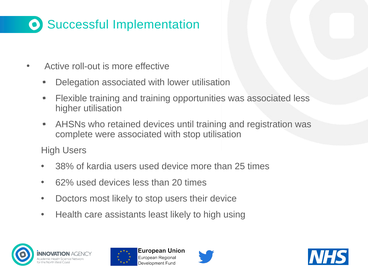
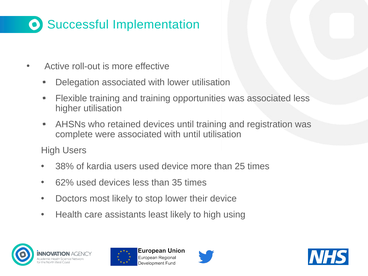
with stop: stop -> until
20: 20 -> 35
stop users: users -> lower
